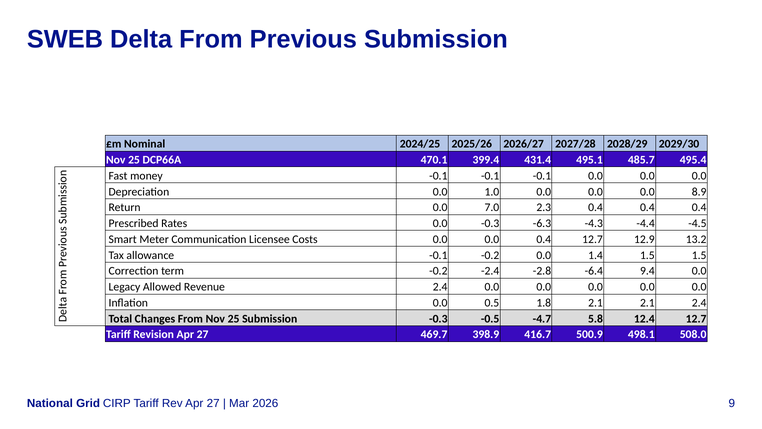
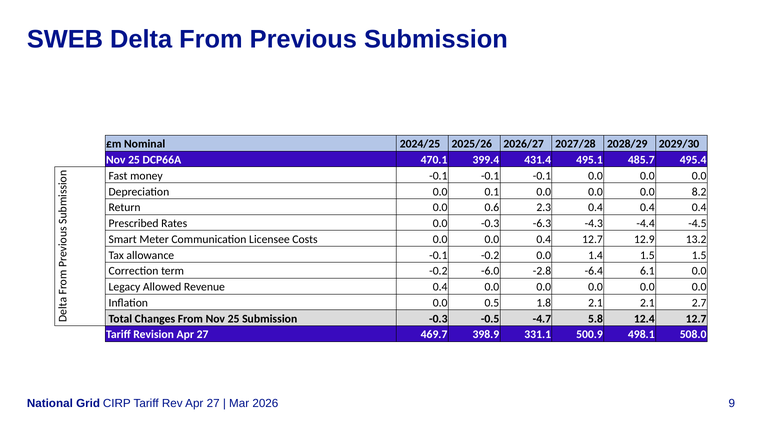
1.0: 1.0 -> 0.1
8.9: 8.9 -> 8.2
7.0: 7.0 -> 0.6
-2.4: -2.4 -> -6.0
9.4: 9.4 -> 6.1
Revenue 2.4: 2.4 -> 0.4
2.1 2.4: 2.4 -> 2.7
416.7: 416.7 -> 331.1
